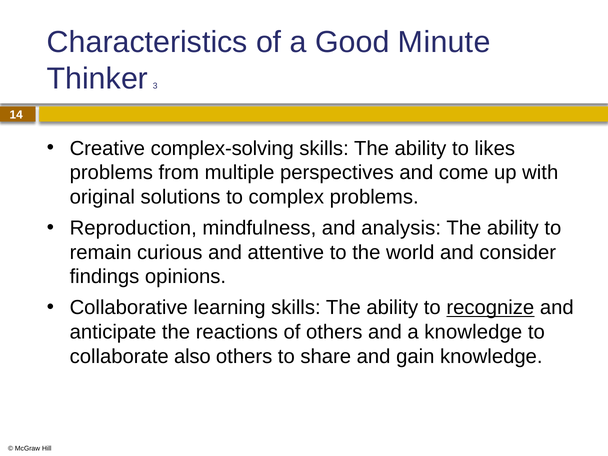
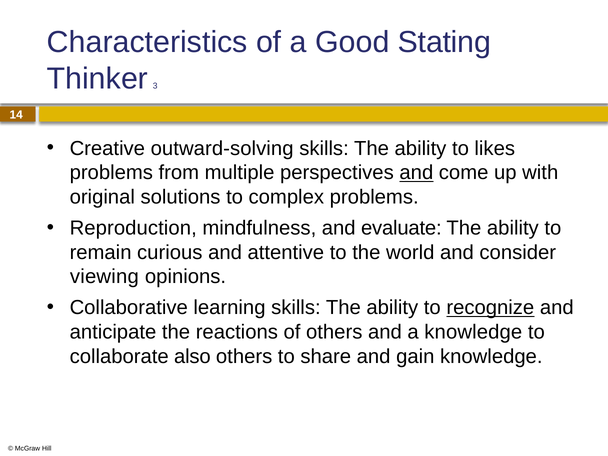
Minute: Minute -> Stating
complex-solving: complex-solving -> outward-solving
and at (416, 173) underline: none -> present
analysis: analysis -> evaluate
findings: findings -> viewing
